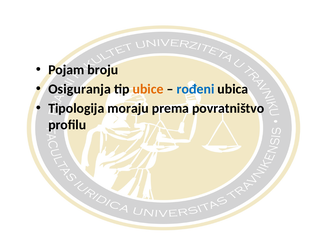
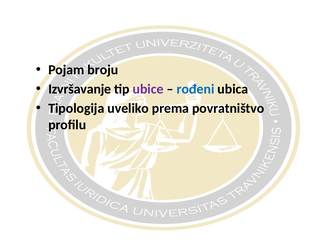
Osiguranja: Osiguranja -> Izvršavanje
ubice colour: orange -> purple
moraju: moraju -> uveliko
